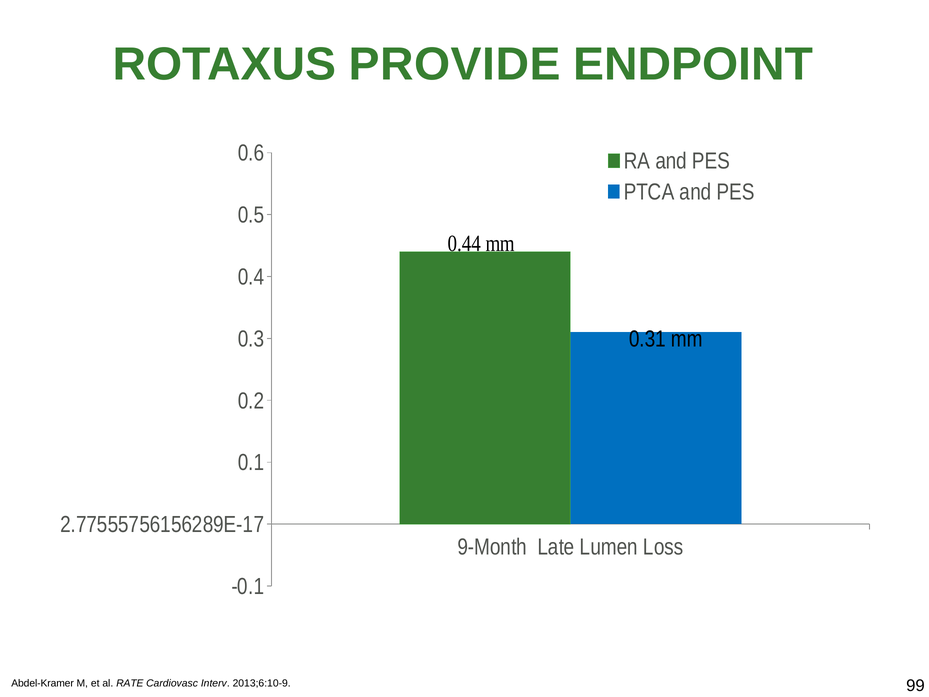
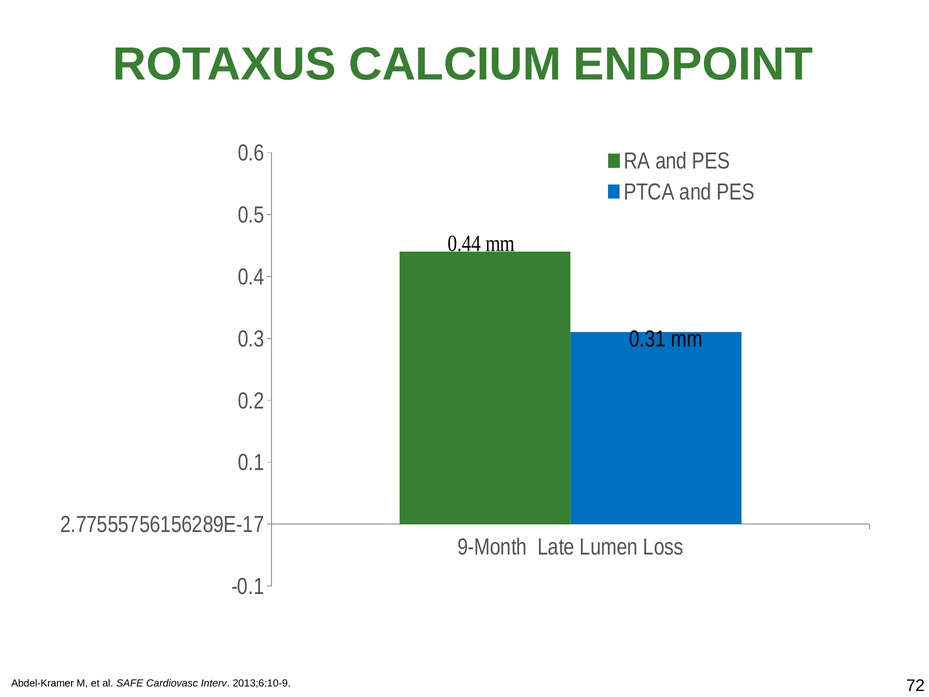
PROVIDE: PROVIDE -> CALCIUM
RATE: RATE -> SAFE
99: 99 -> 72
